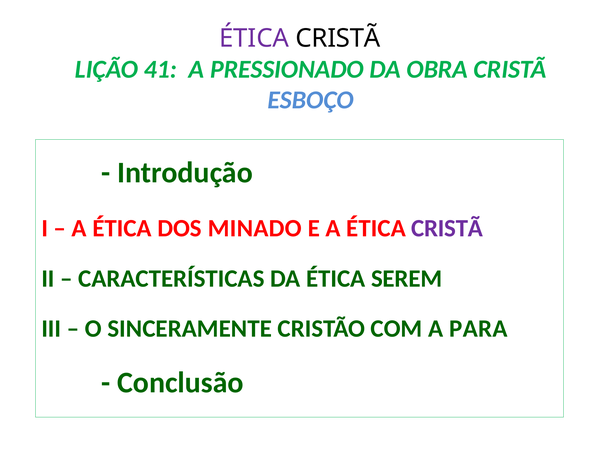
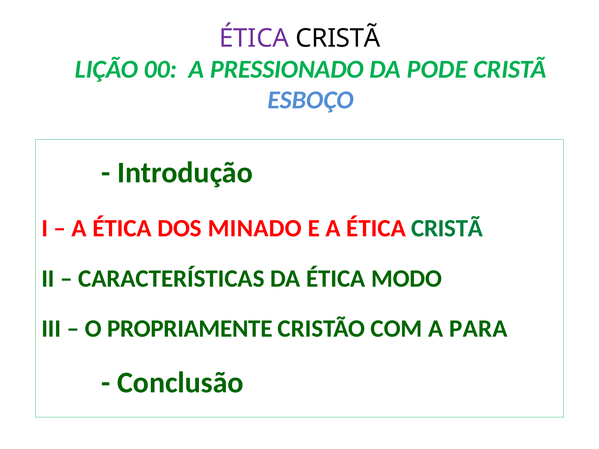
41: 41 -> 00
OBRA: OBRA -> PODE
CRISTÃ at (447, 228) colour: purple -> green
SEREM: SEREM -> MODO
SINCERAMENTE: SINCERAMENTE -> PROPRIAMENTE
